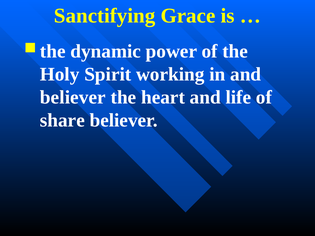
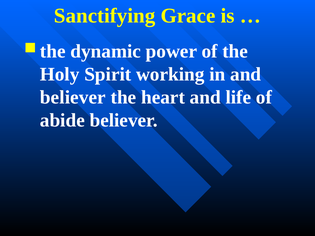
share: share -> abide
